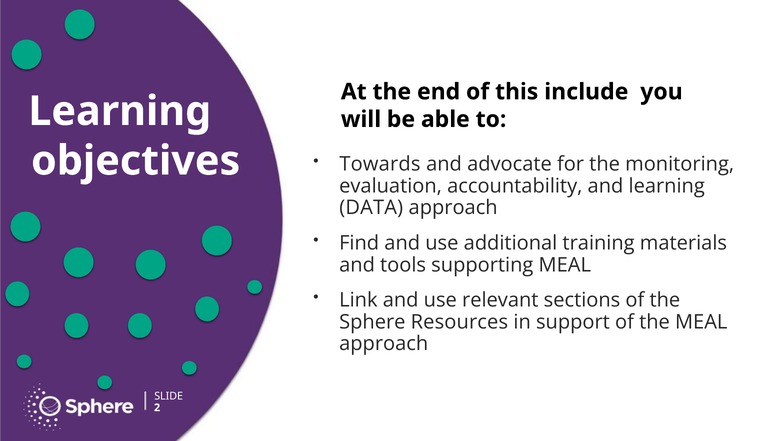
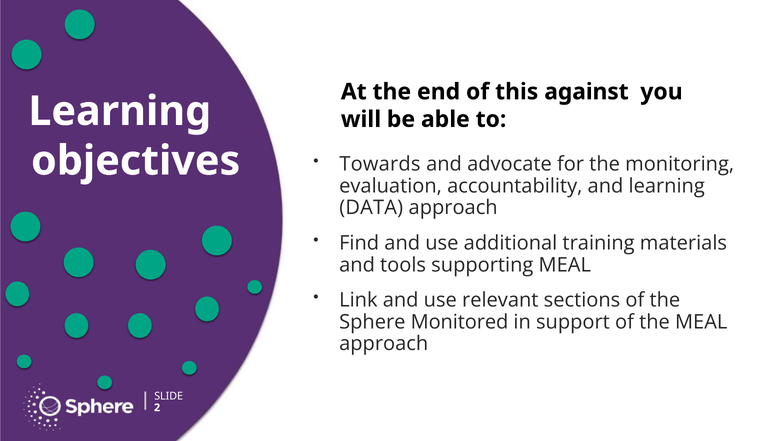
include: include -> against
Resources: Resources -> Monitored
